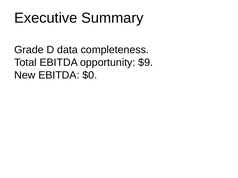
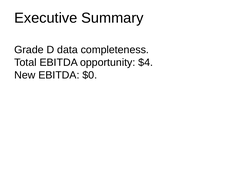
$9: $9 -> $4
